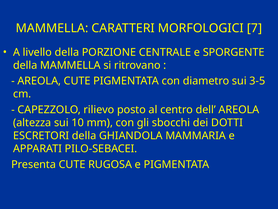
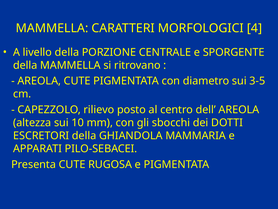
7: 7 -> 4
